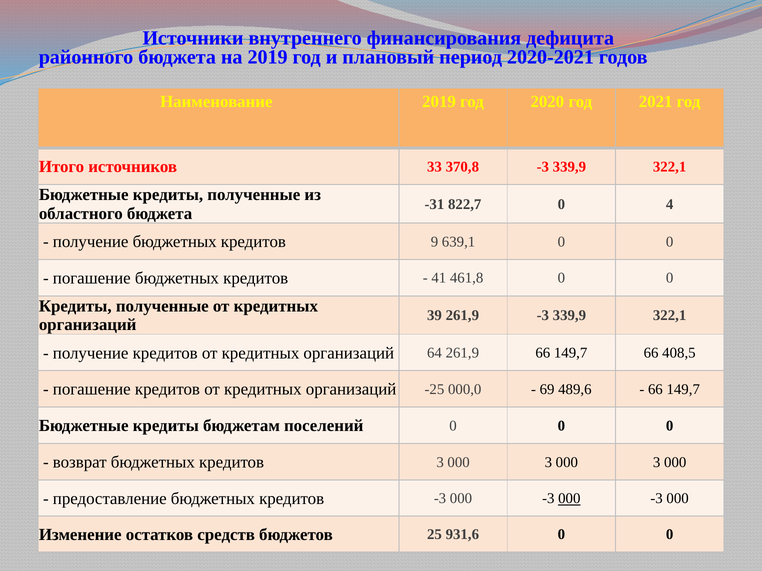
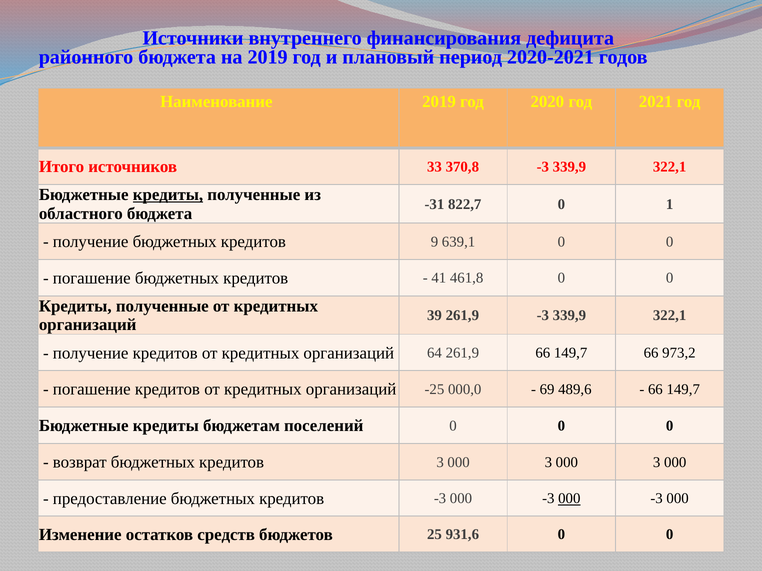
кредиты at (168, 195) underline: none -> present
4: 4 -> 1
408,5: 408,5 -> 973,2
